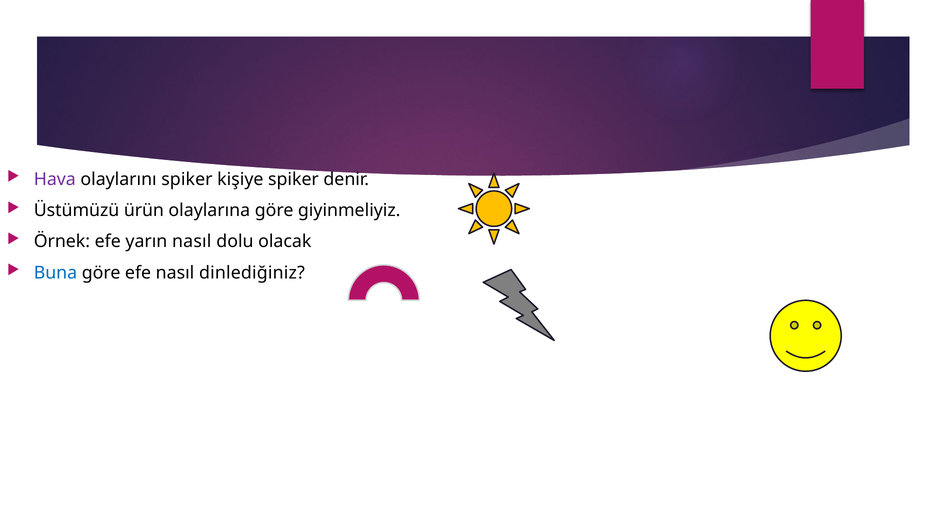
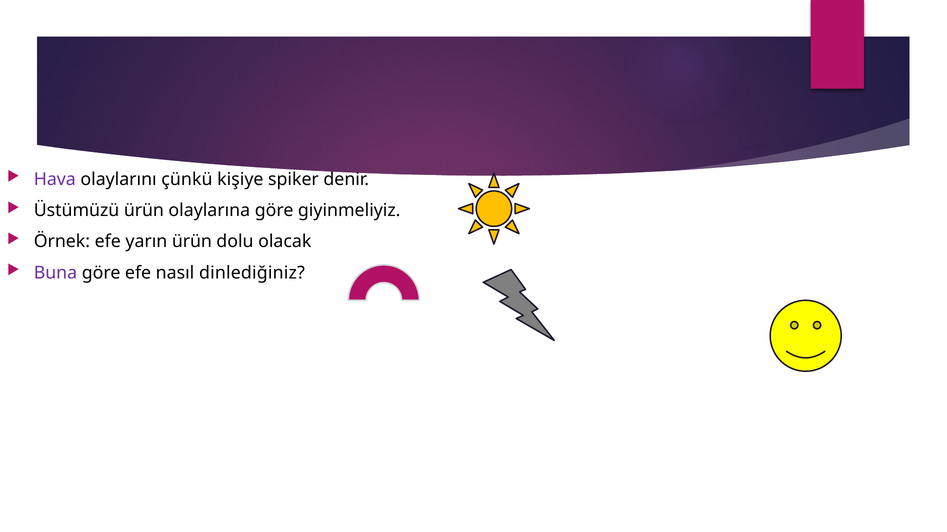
olaylarını spiker: spiker -> çünkü
yarın nasıl: nasıl -> ürün
Buna colour: blue -> purple
